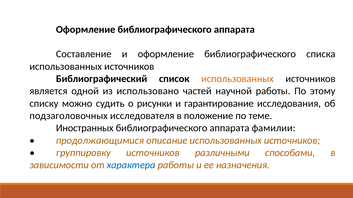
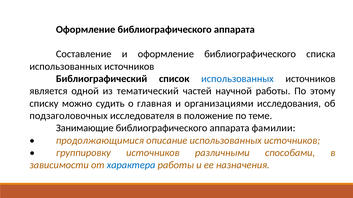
использованных at (237, 79) colour: orange -> blue
использовано: использовано -> тематический
рисунки: рисунки -> главная
гарантирование: гарантирование -> организациями
Иностранных: Иностранных -> Занимающие
